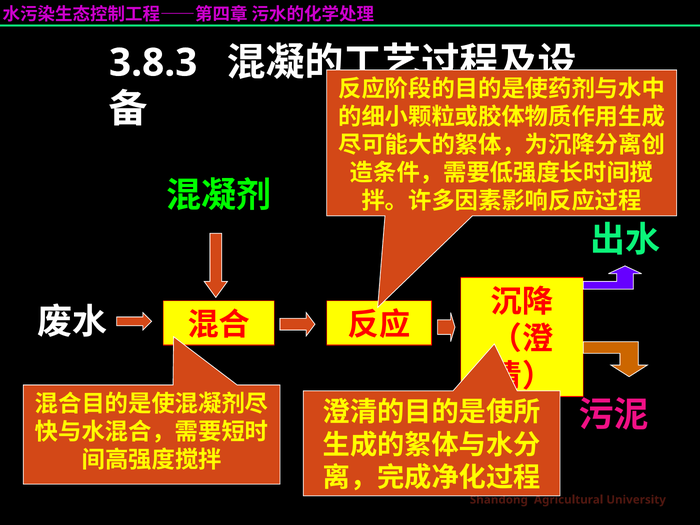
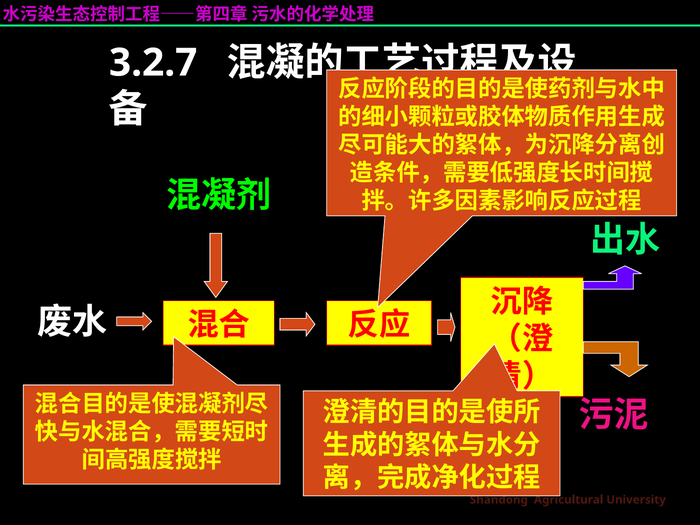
3.8.3: 3.8.3 -> 3.2.7
